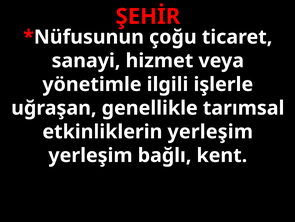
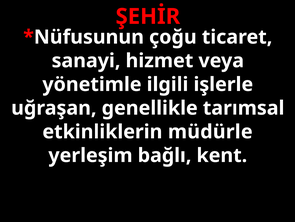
etkinliklerin yerleşim: yerleşim -> müdürle
